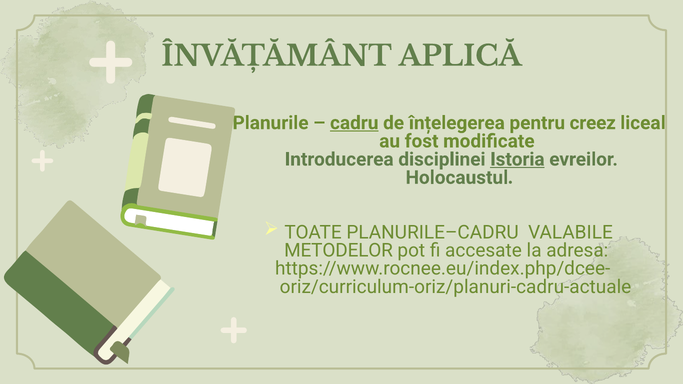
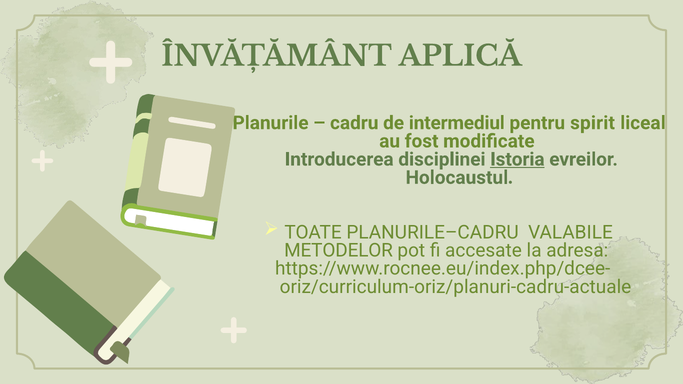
cadru underline: present -> none
înțelegerea: înțelegerea -> intermediul
creez: creez -> spirit
